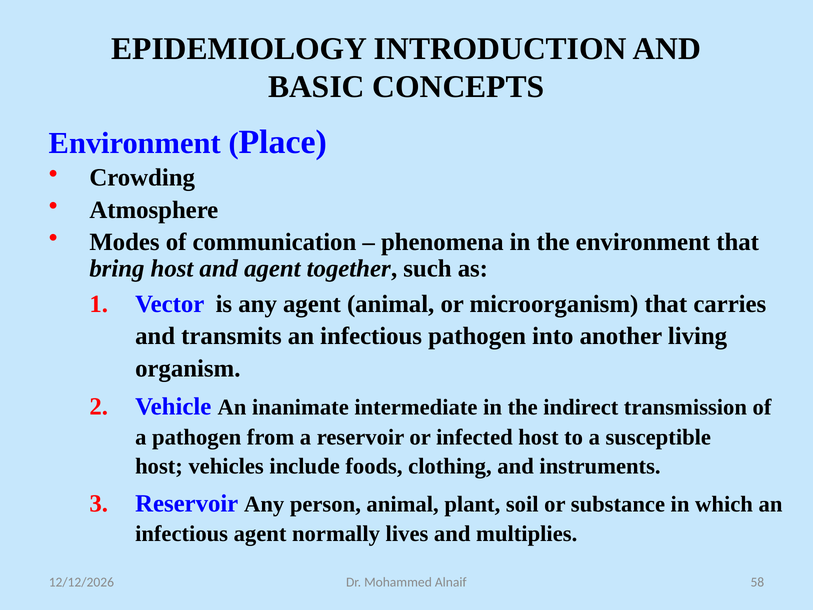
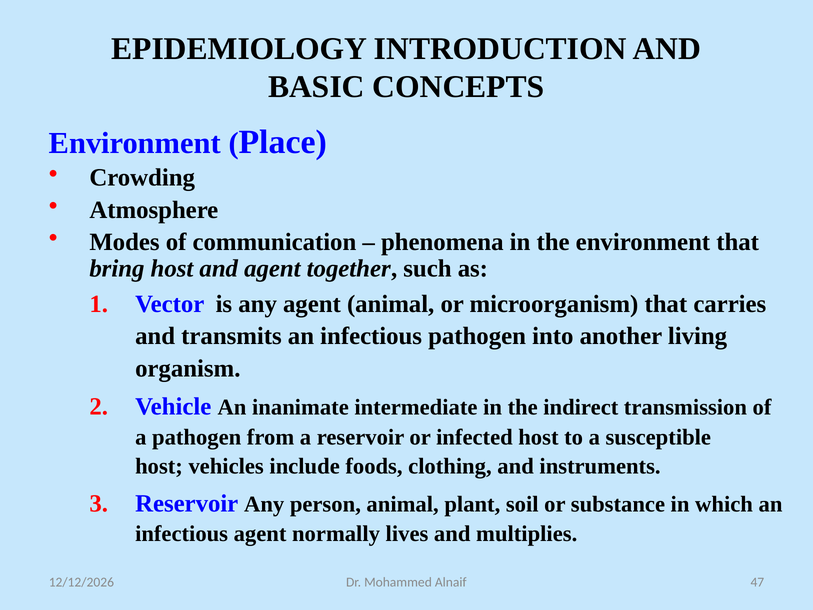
58: 58 -> 47
